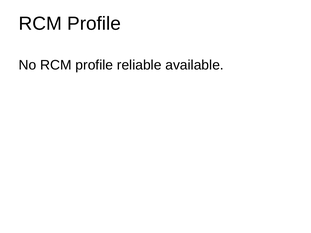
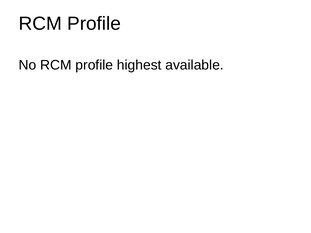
reliable: reliable -> highest
